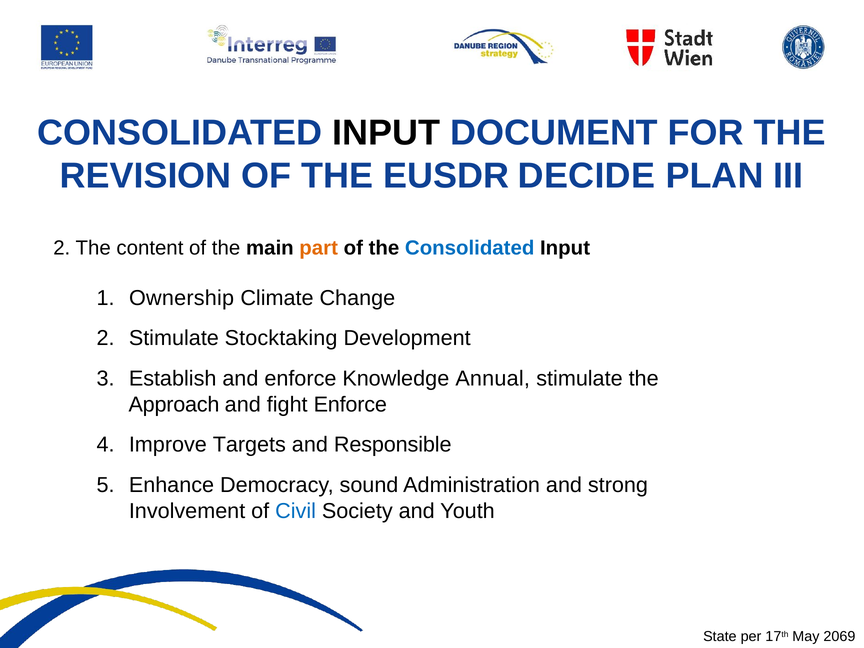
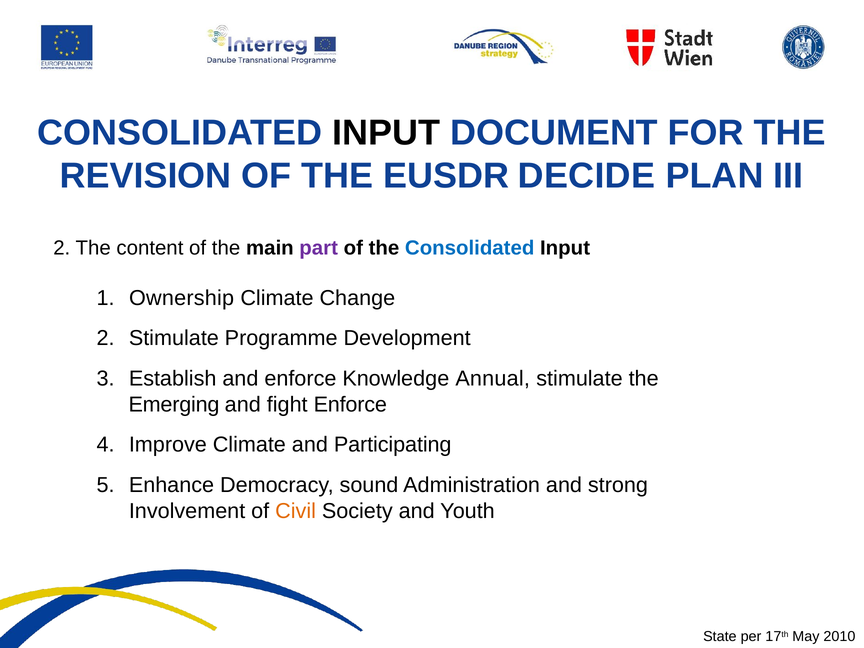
part colour: orange -> purple
Stocktaking: Stocktaking -> Programme
Approach: Approach -> Emerging
Improve Targets: Targets -> Climate
Responsible: Responsible -> Participating
Civil colour: blue -> orange
2069: 2069 -> 2010
